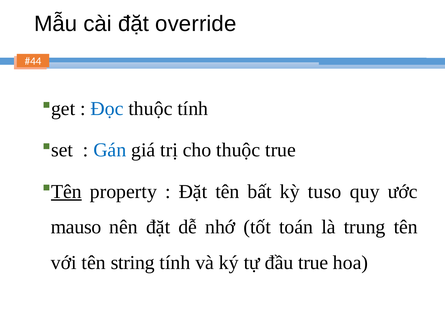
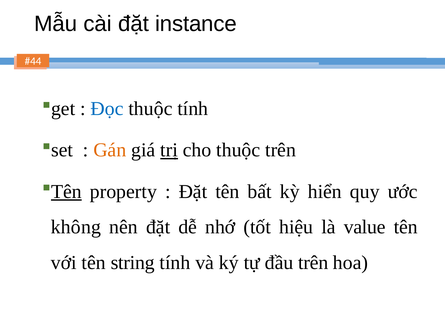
override: override -> instance
Gán colour: blue -> orange
trị underline: none -> present
thuộc true: true -> trên
tuso: tuso -> hiển
mauso: mauso -> không
toán: toán -> hiệu
trung: trung -> value
đầu true: true -> trên
